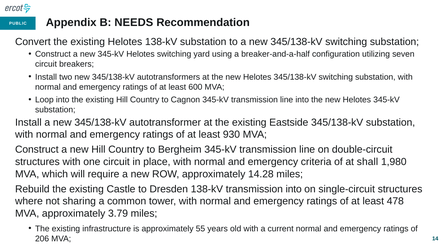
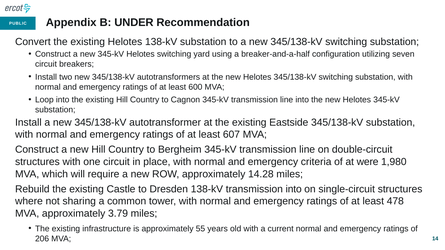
NEEDS: NEEDS -> UNDER
930: 930 -> 607
shall: shall -> were
